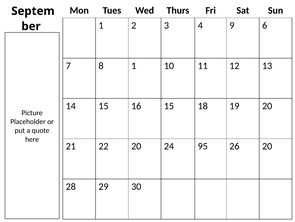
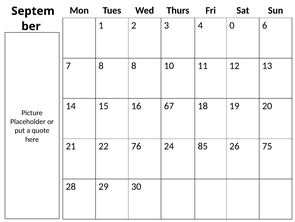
9: 9 -> 0
8 1: 1 -> 8
16 15: 15 -> 67
22 20: 20 -> 76
95: 95 -> 85
26 20: 20 -> 75
